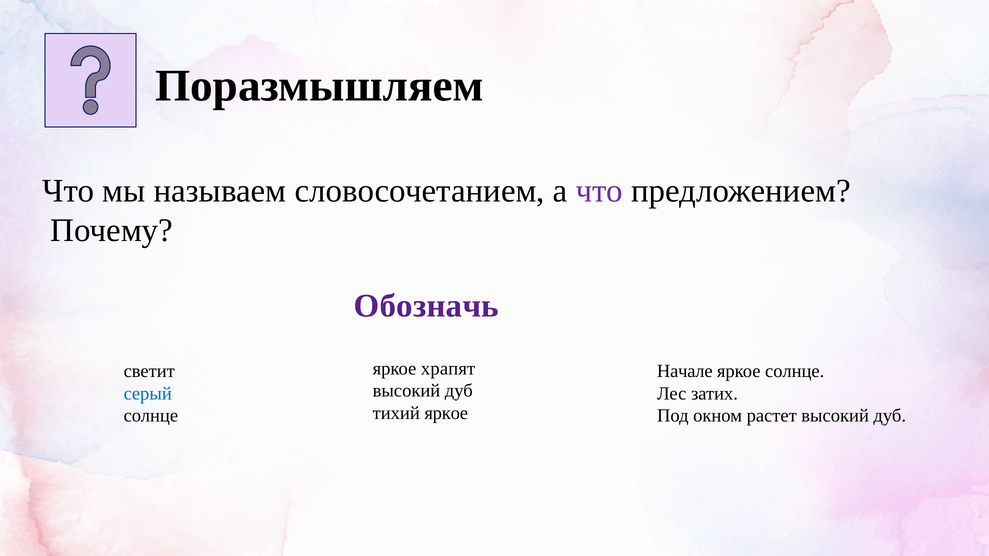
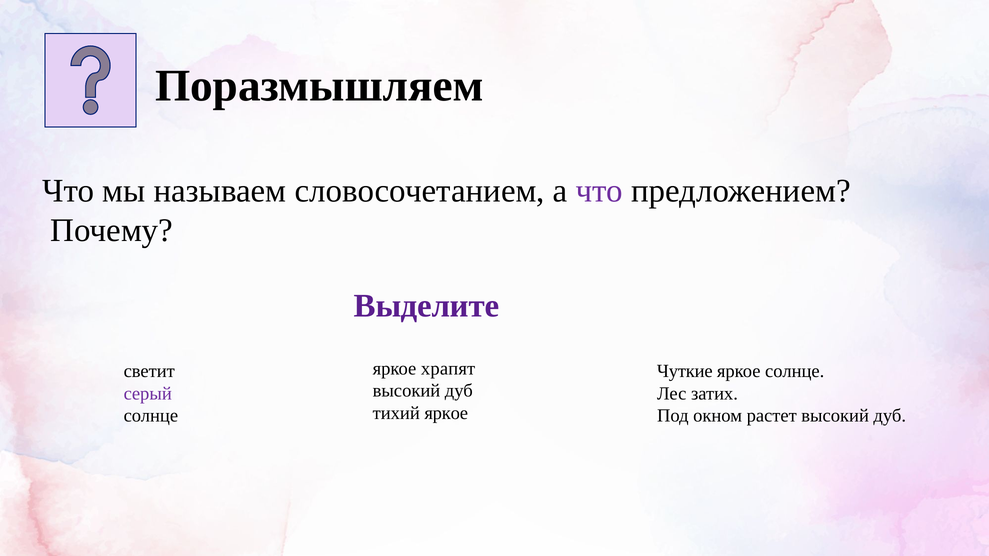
Обозначь: Обозначь -> Выделите
Начале: Начале -> Чуткие
серый colour: blue -> purple
